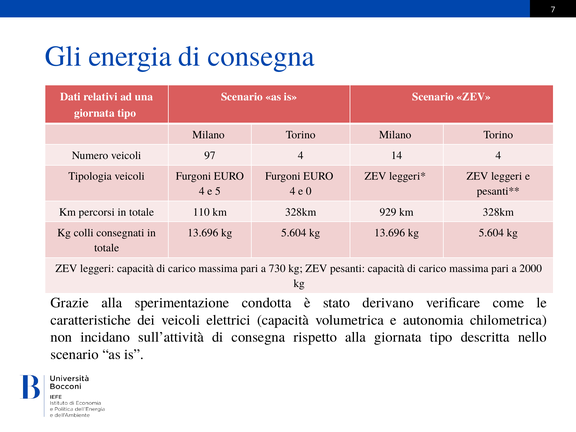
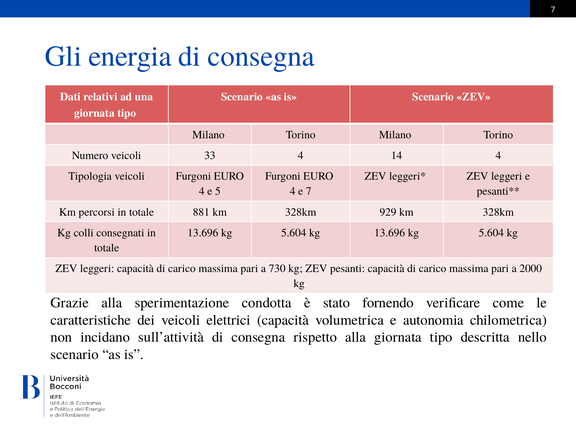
97: 97 -> 33
e 0: 0 -> 7
110: 110 -> 881
derivano: derivano -> fornendo
